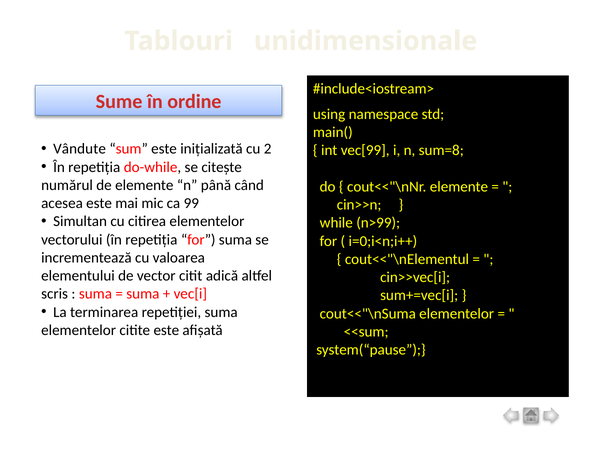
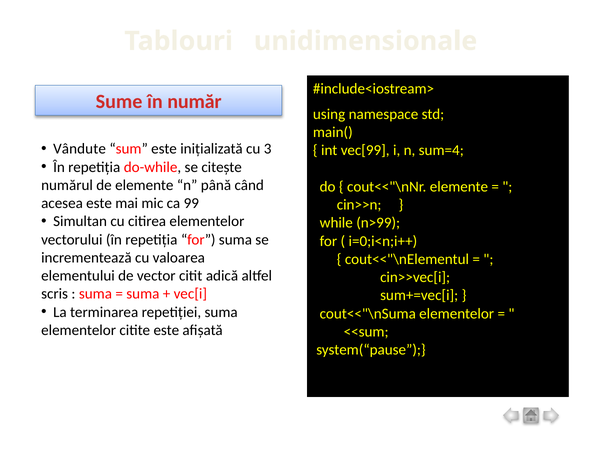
ordine: ordine -> număr
2: 2 -> 3
sum=8: sum=8 -> sum=4
